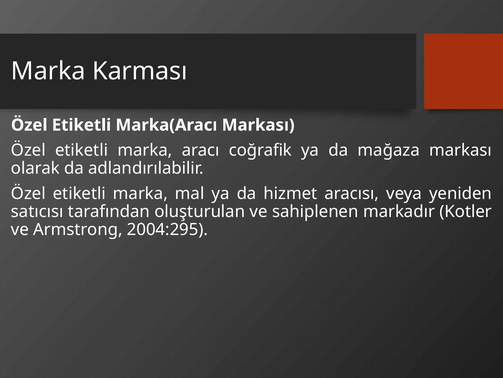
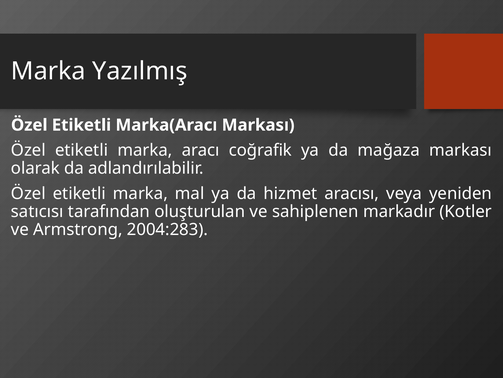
Karması: Karması -> Yazılmış
2004:295: 2004:295 -> 2004:283
